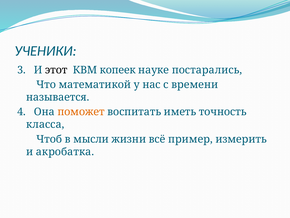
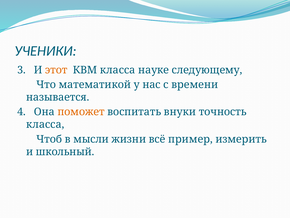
этот colour: black -> orange
КВМ копеек: копеек -> класса
постарались: постарались -> следующему
иметь: иметь -> внуки
акробатка: акробатка -> школьный
